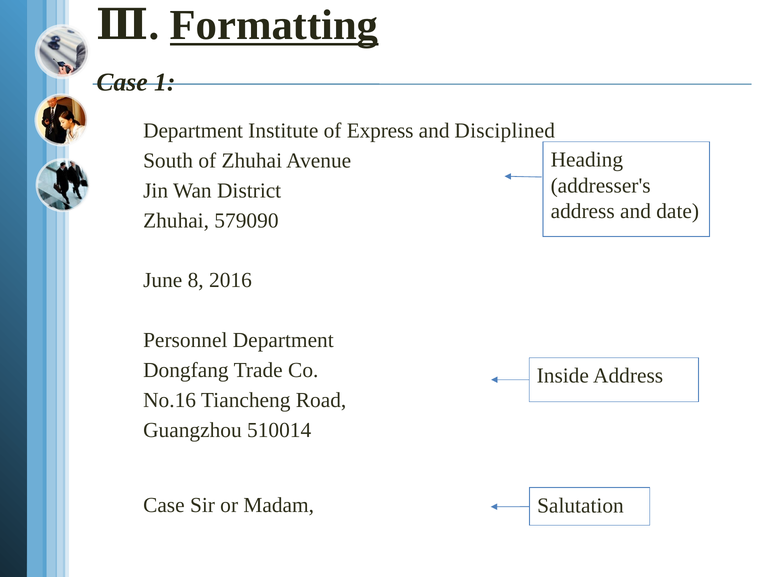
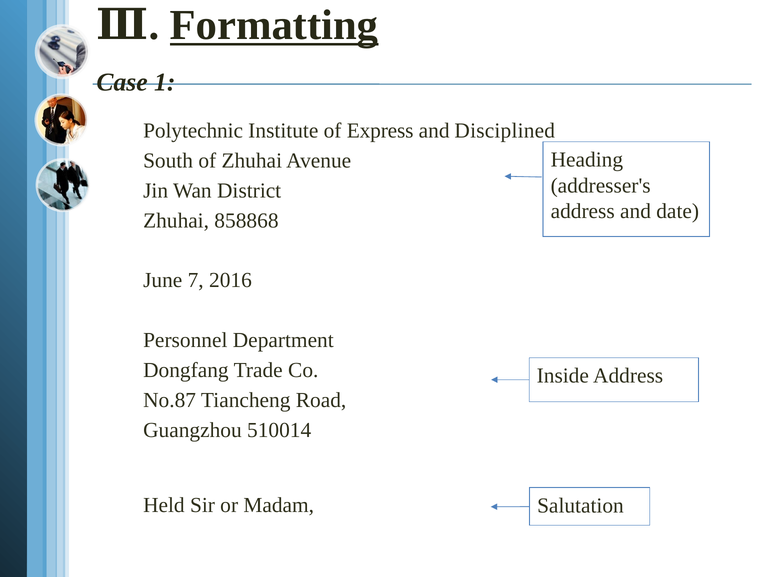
Department at (193, 131): Department -> Polytechnic
579090: 579090 -> 858868
8: 8 -> 7
No.16: No.16 -> No.87
Case at (164, 505): Case -> Held
